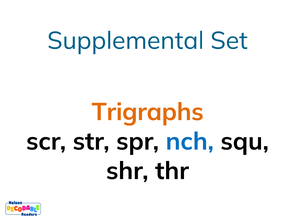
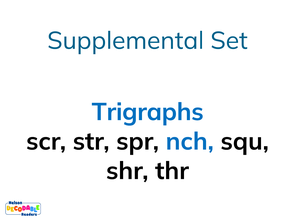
Trigraphs colour: orange -> blue
